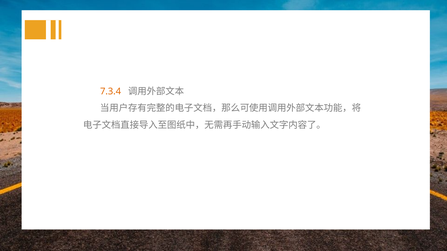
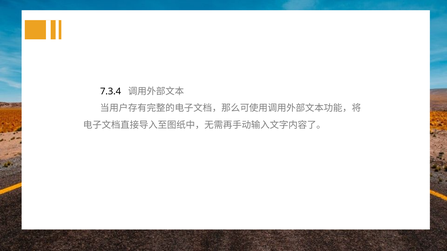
7.3.4 colour: orange -> black
